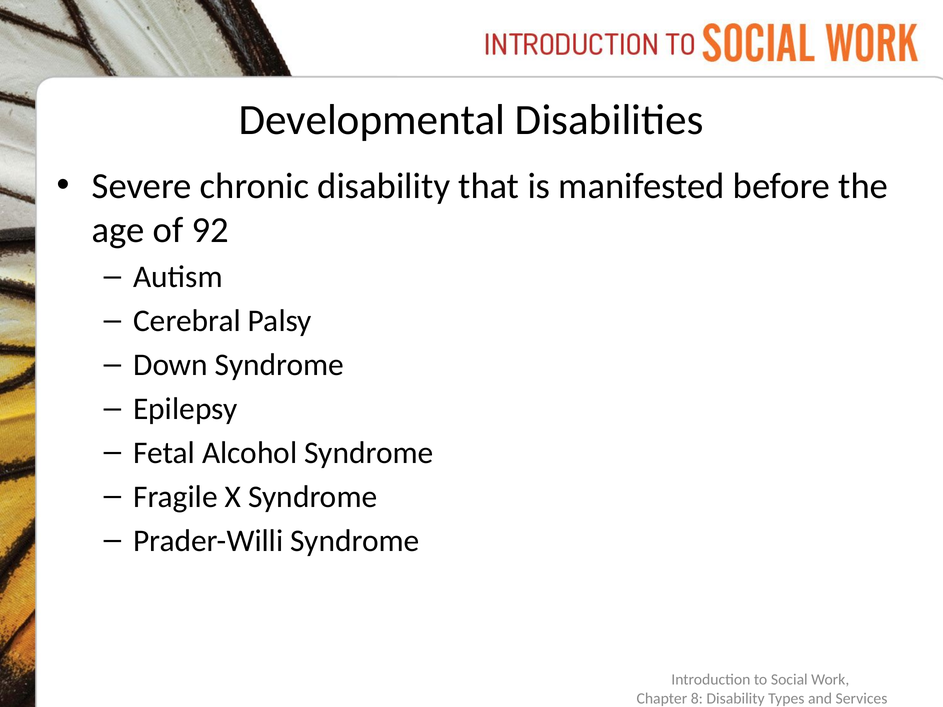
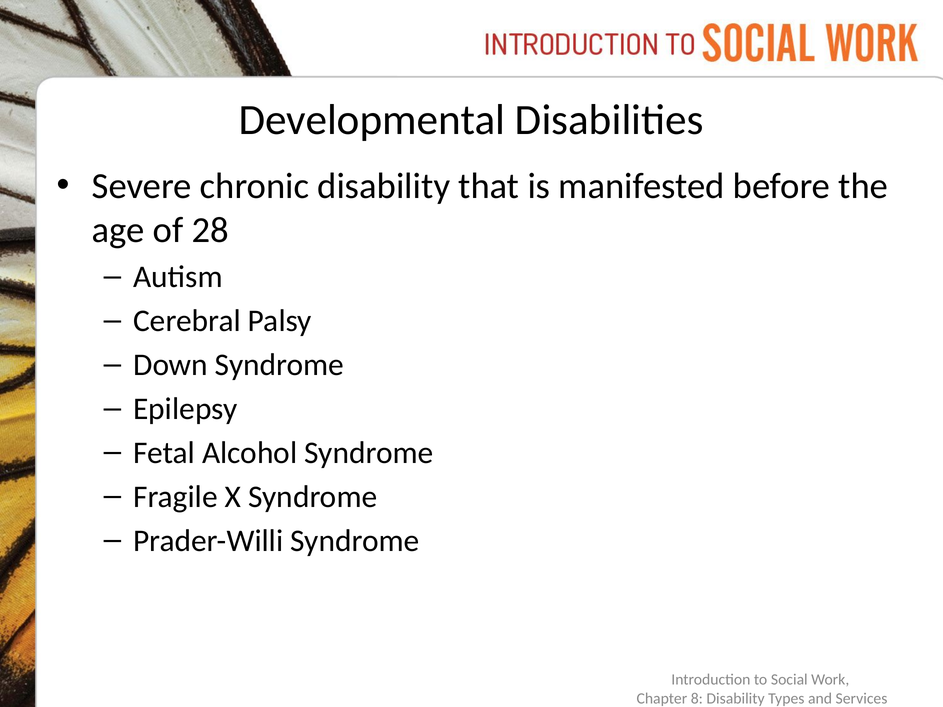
92: 92 -> 28
